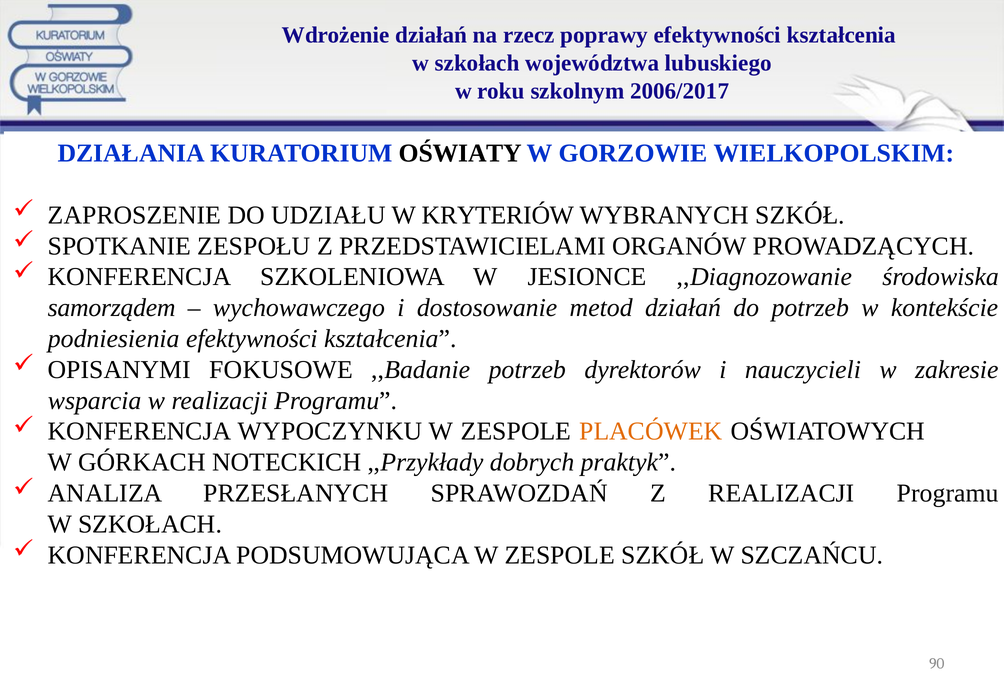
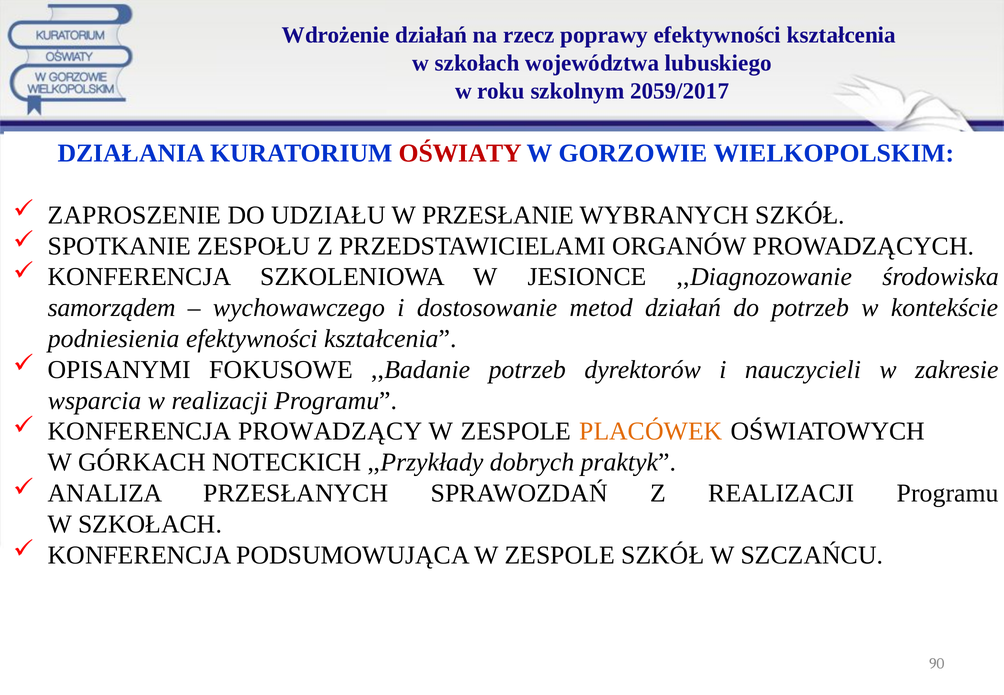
2006/2017: 2006/2017 -> 2059/2017
OŚWIATY colour: black -> red
KRYTERIÓW: KRYTERIÓW -> PRZESŁANIE
WYPOCZYNKU: WYPOCZYNKU -> PROWADZĄCY
